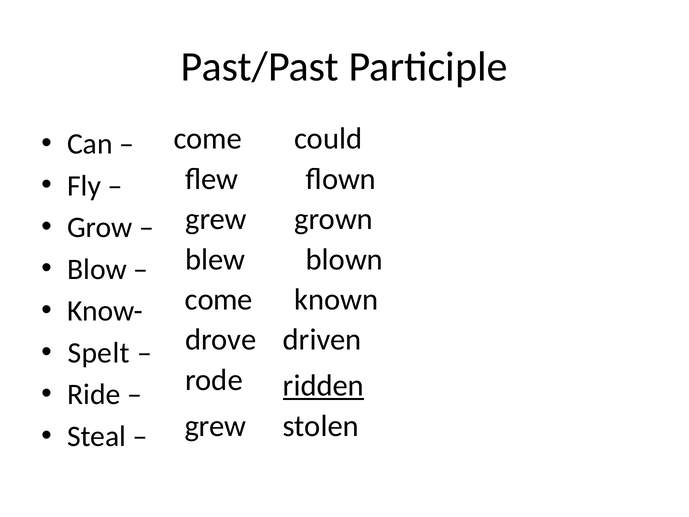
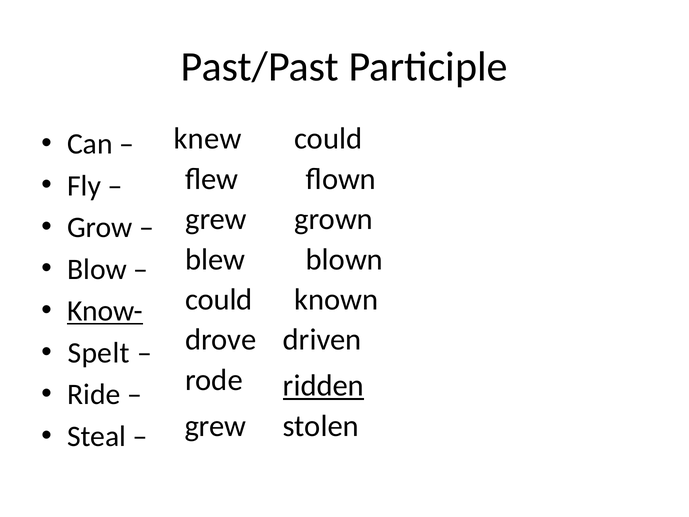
come at (208, 139): come -> knew
come at (219, 300): come -> could
Know- underline: none -> present
